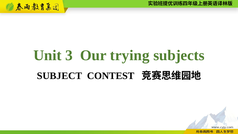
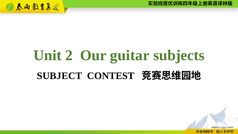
3: 3 -> 2
trying: trying -> guitar
